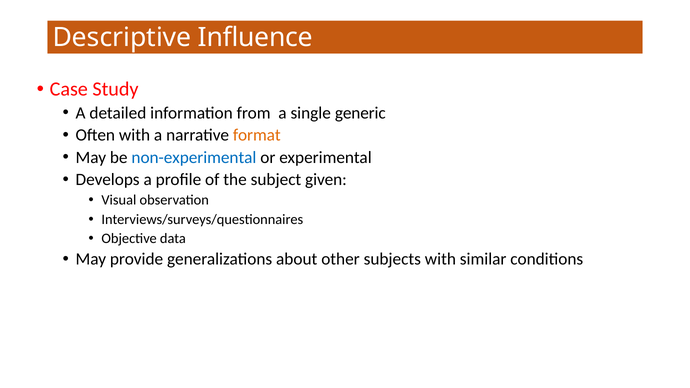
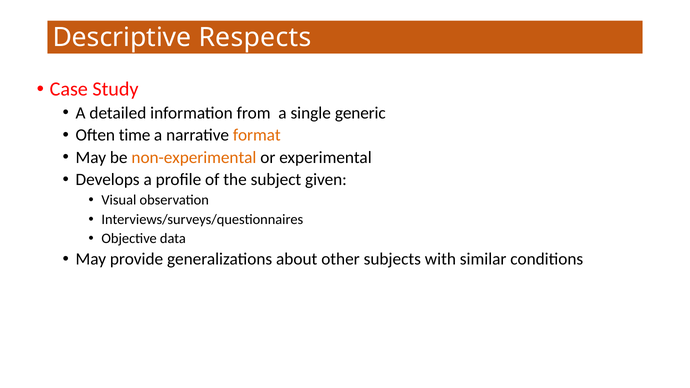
Influence: Influence -> Respects
Often with: with -> time
non-experimental colour: blue -> orange
